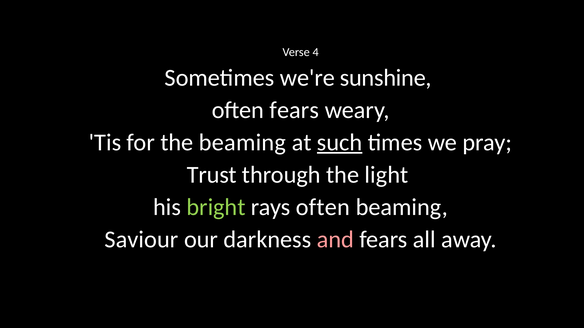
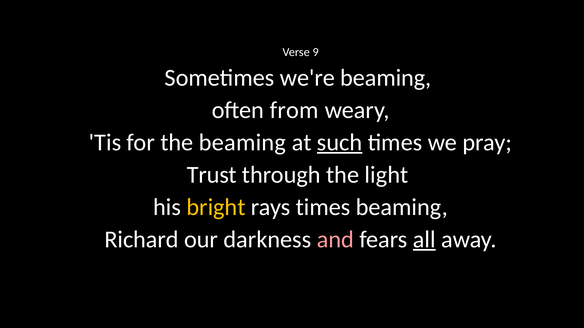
4: 4 -> 9
we're sunshine: sunshine -> beaming
often fears: fears -> from
bright colour: light green -> yellow
rays often: often -> times
Saviour: Saviour -> Richard
all underline: none -> present
